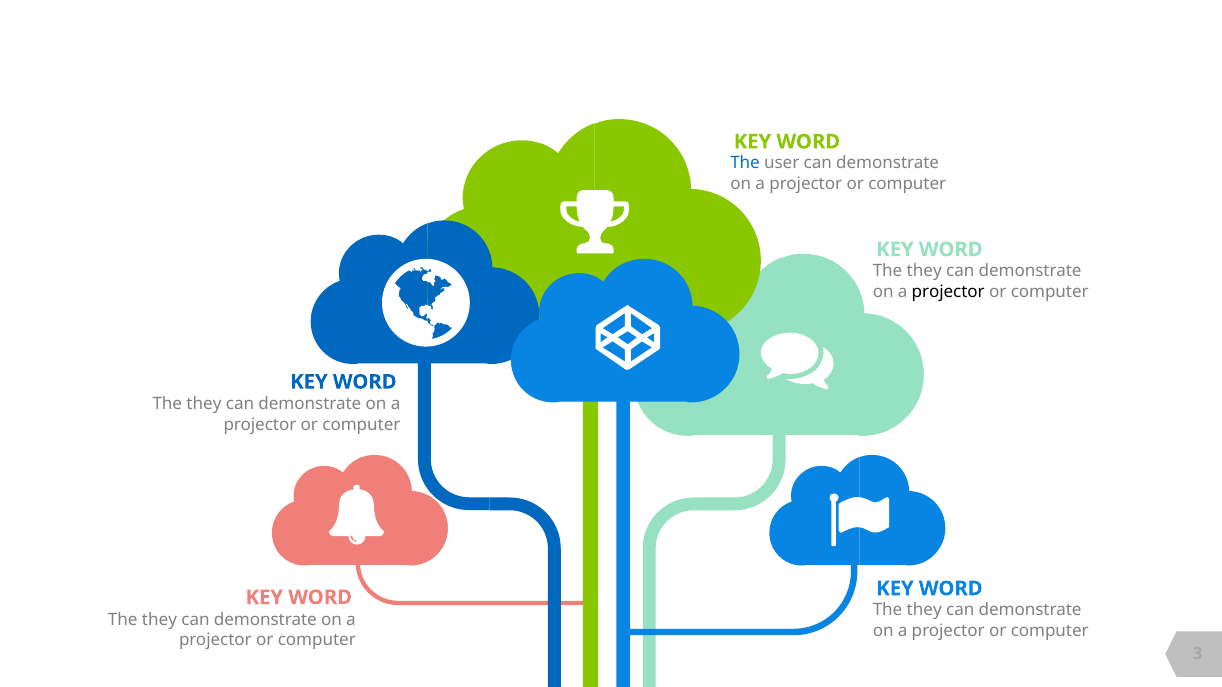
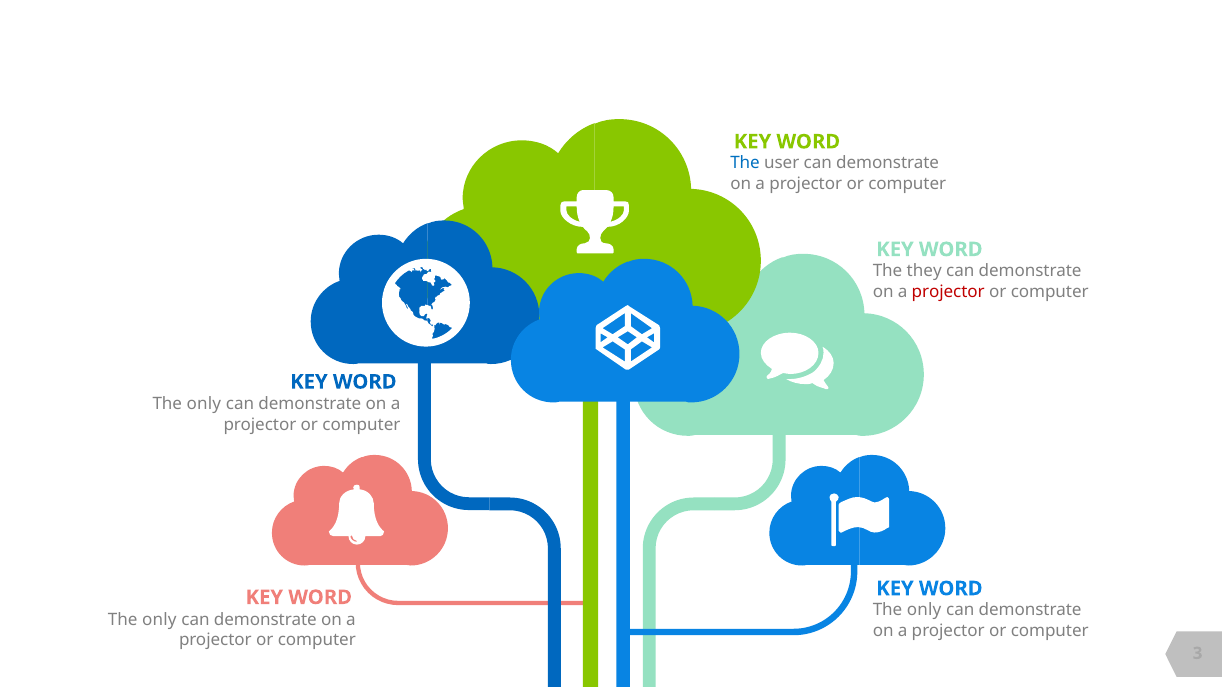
projector at (948, 292) colour: black -> red
they at (204, 404): they -> only
they at (924, 610): they -> only
they at (159, 620): they -> only
